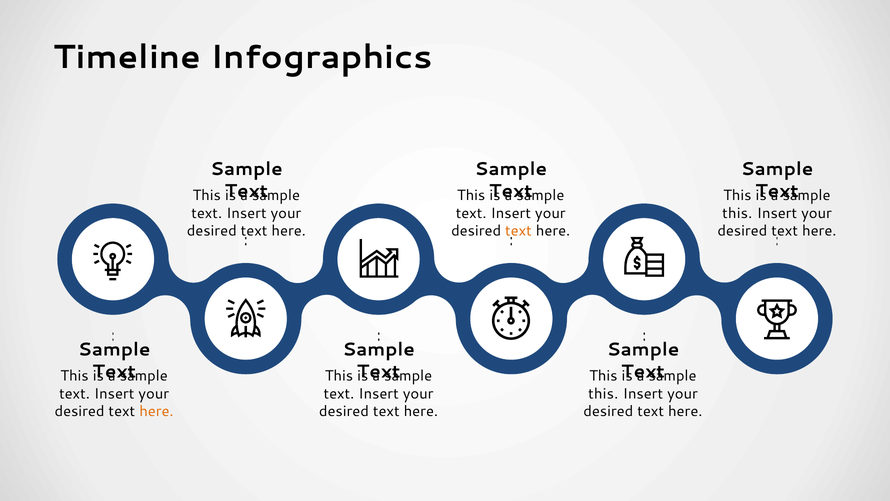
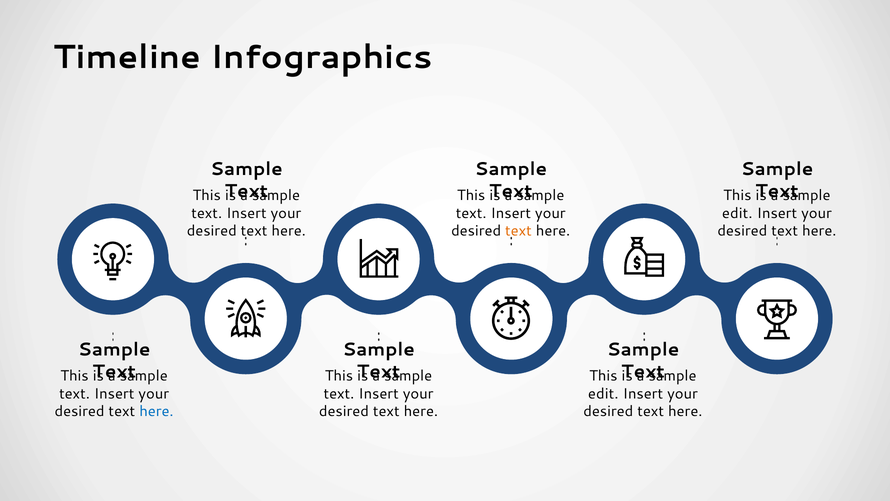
this at (737, 213): this -> edit
this at (603, 393): this -> edit
here at (156, 411) colour: orange -> blue
